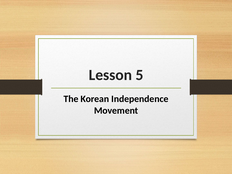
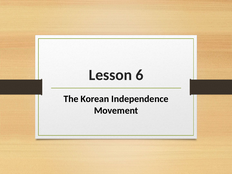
5: 5 -> 6
